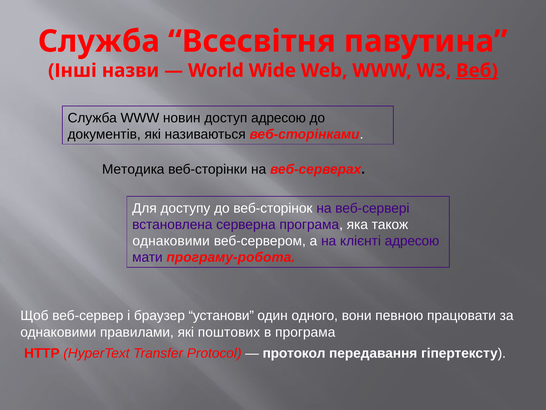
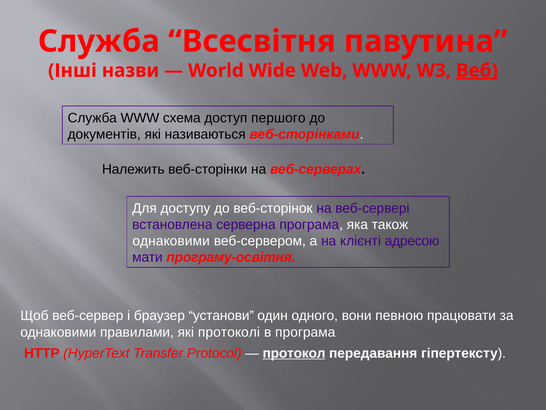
новин: новин -> схема
доступ адресою: адресою -> першого
Методика: Методика -> Належить
програму-робота: програму-робота -> програму-освітня
поштових: поштових -> протоколі
протокол underline: none -> present
